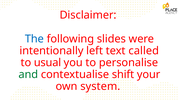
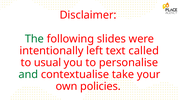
The colour: blue -> green
shift: shift -> take
system: system -> policies
